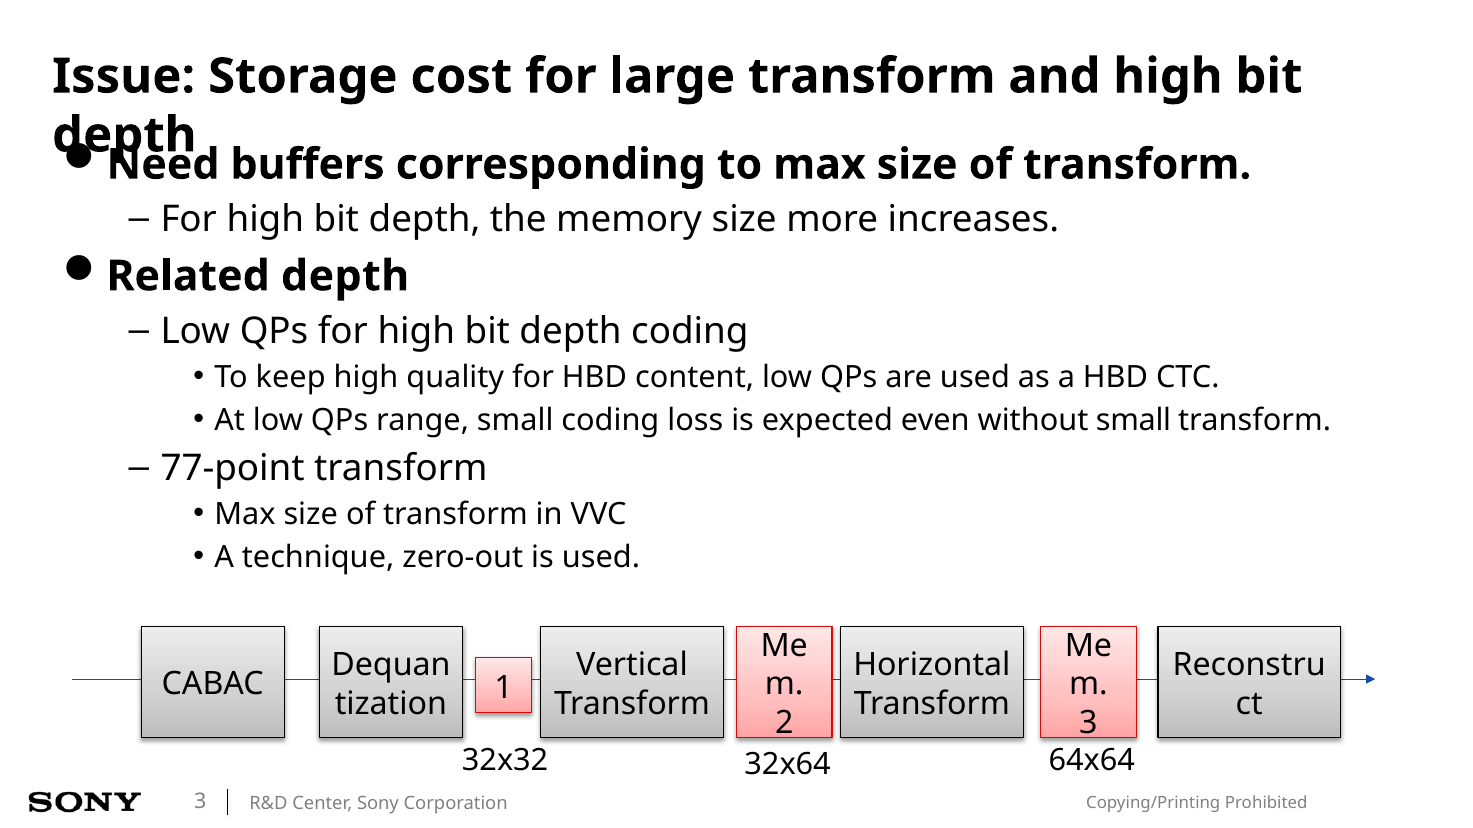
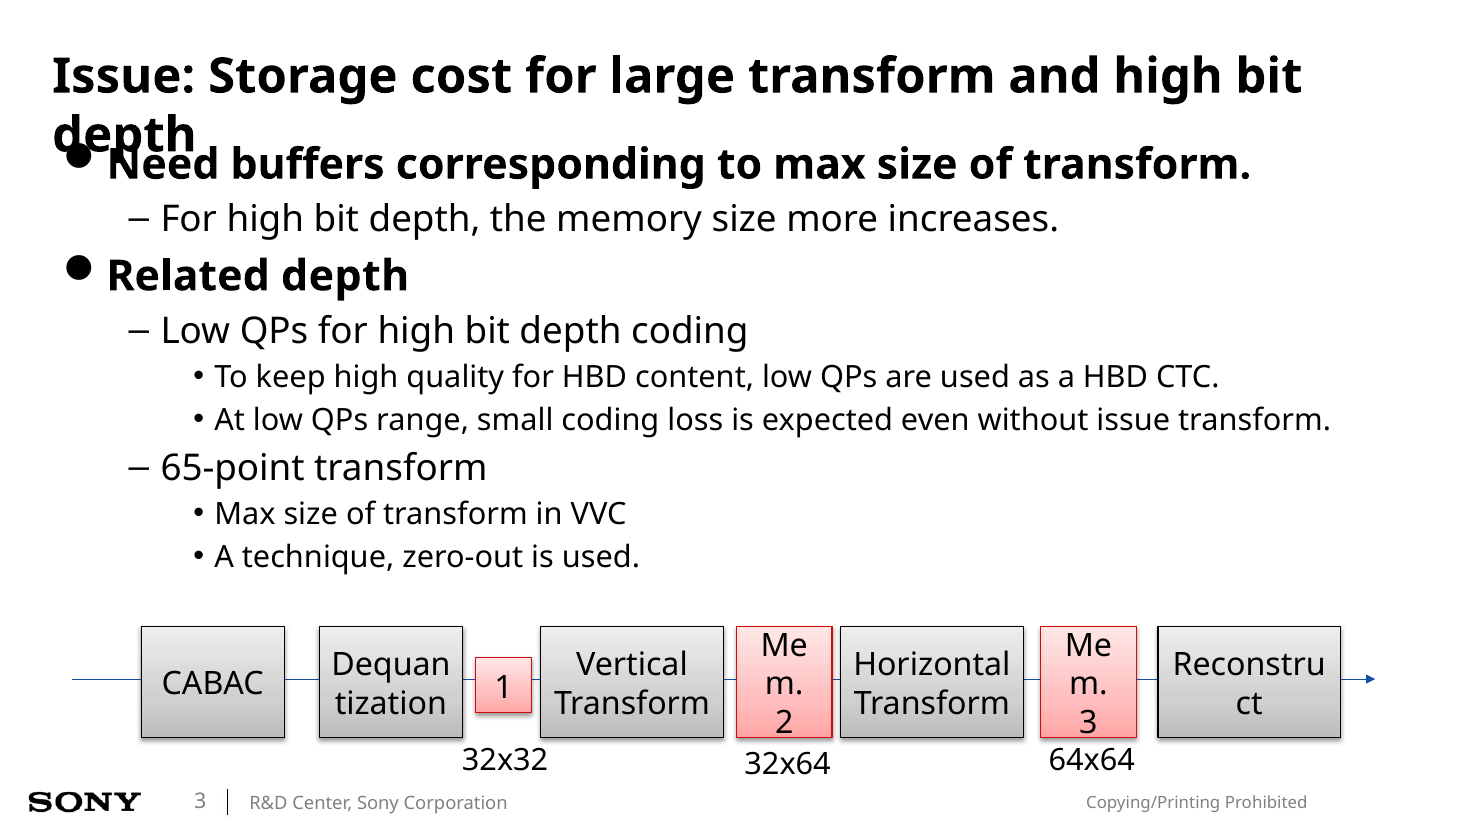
without small: small -> issue
77-point: 77-point -> 65-point
